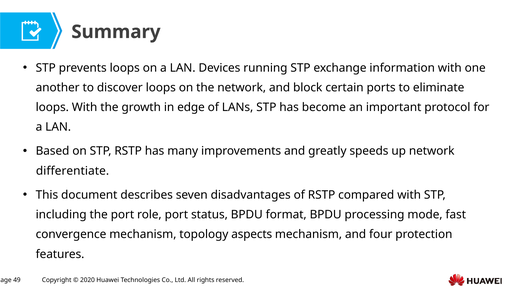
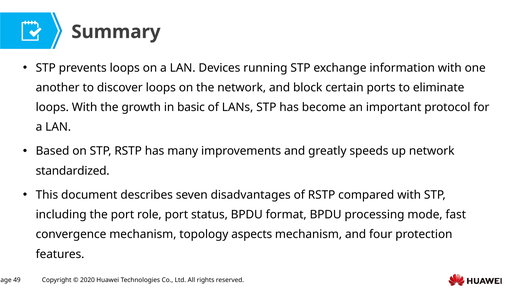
edge: edge -> basic
differentiate: differentiate -> standardized
